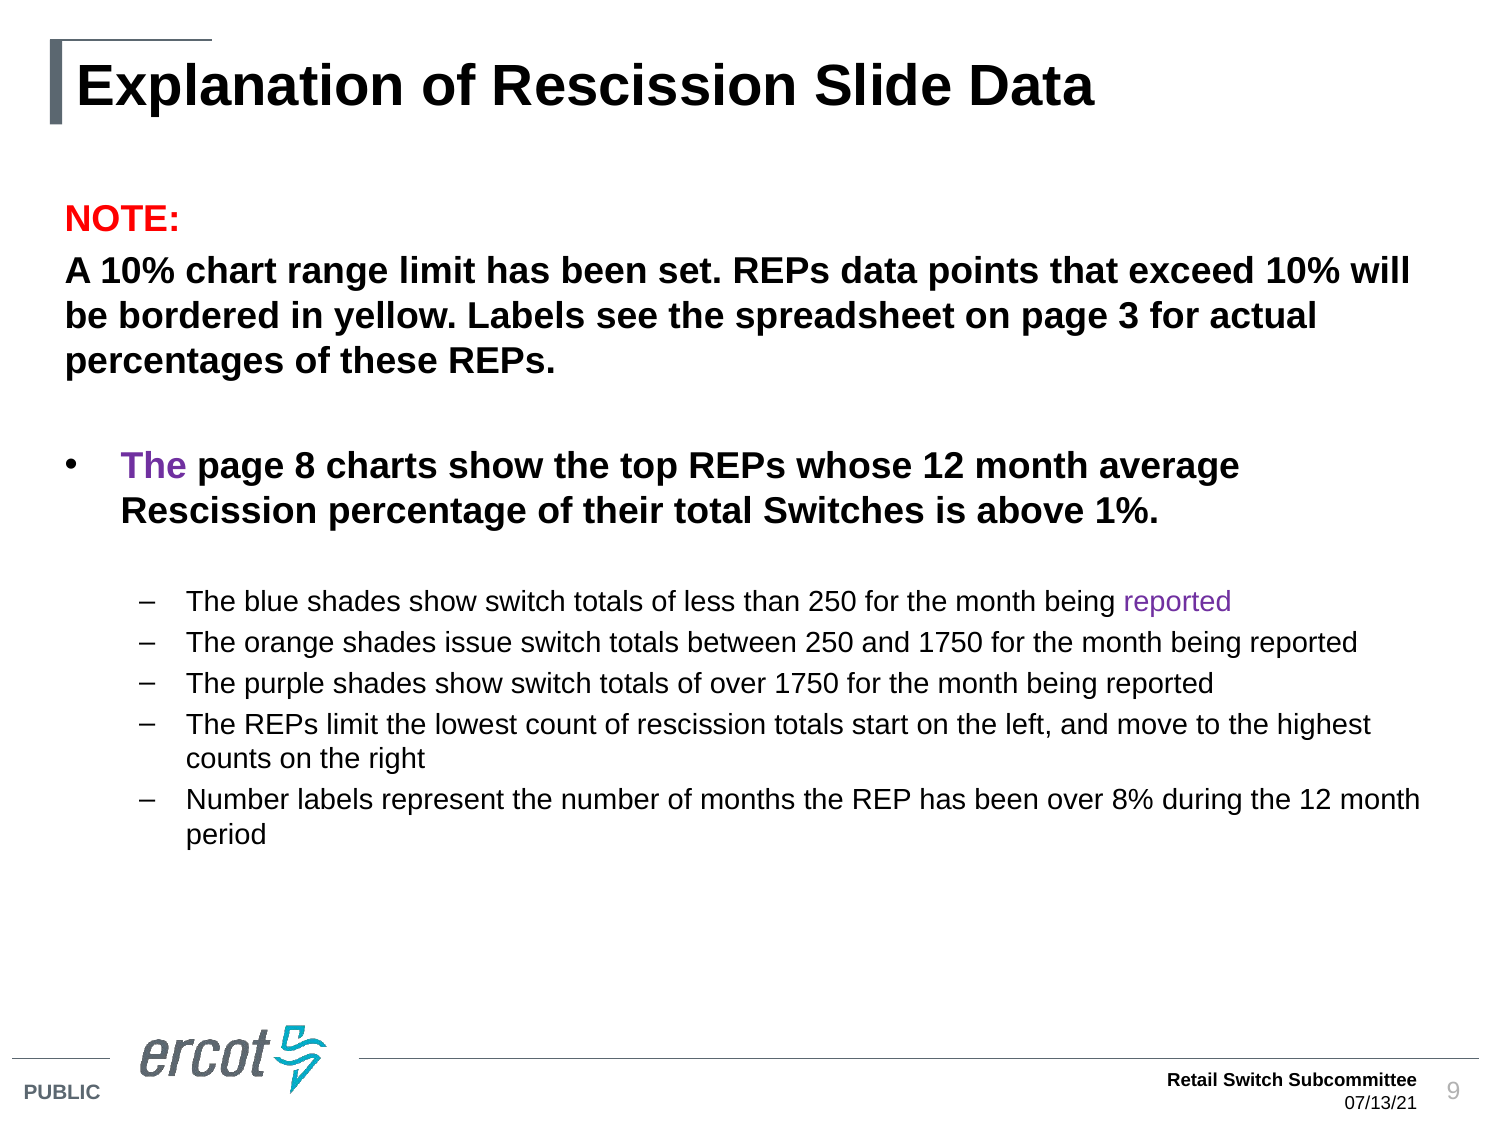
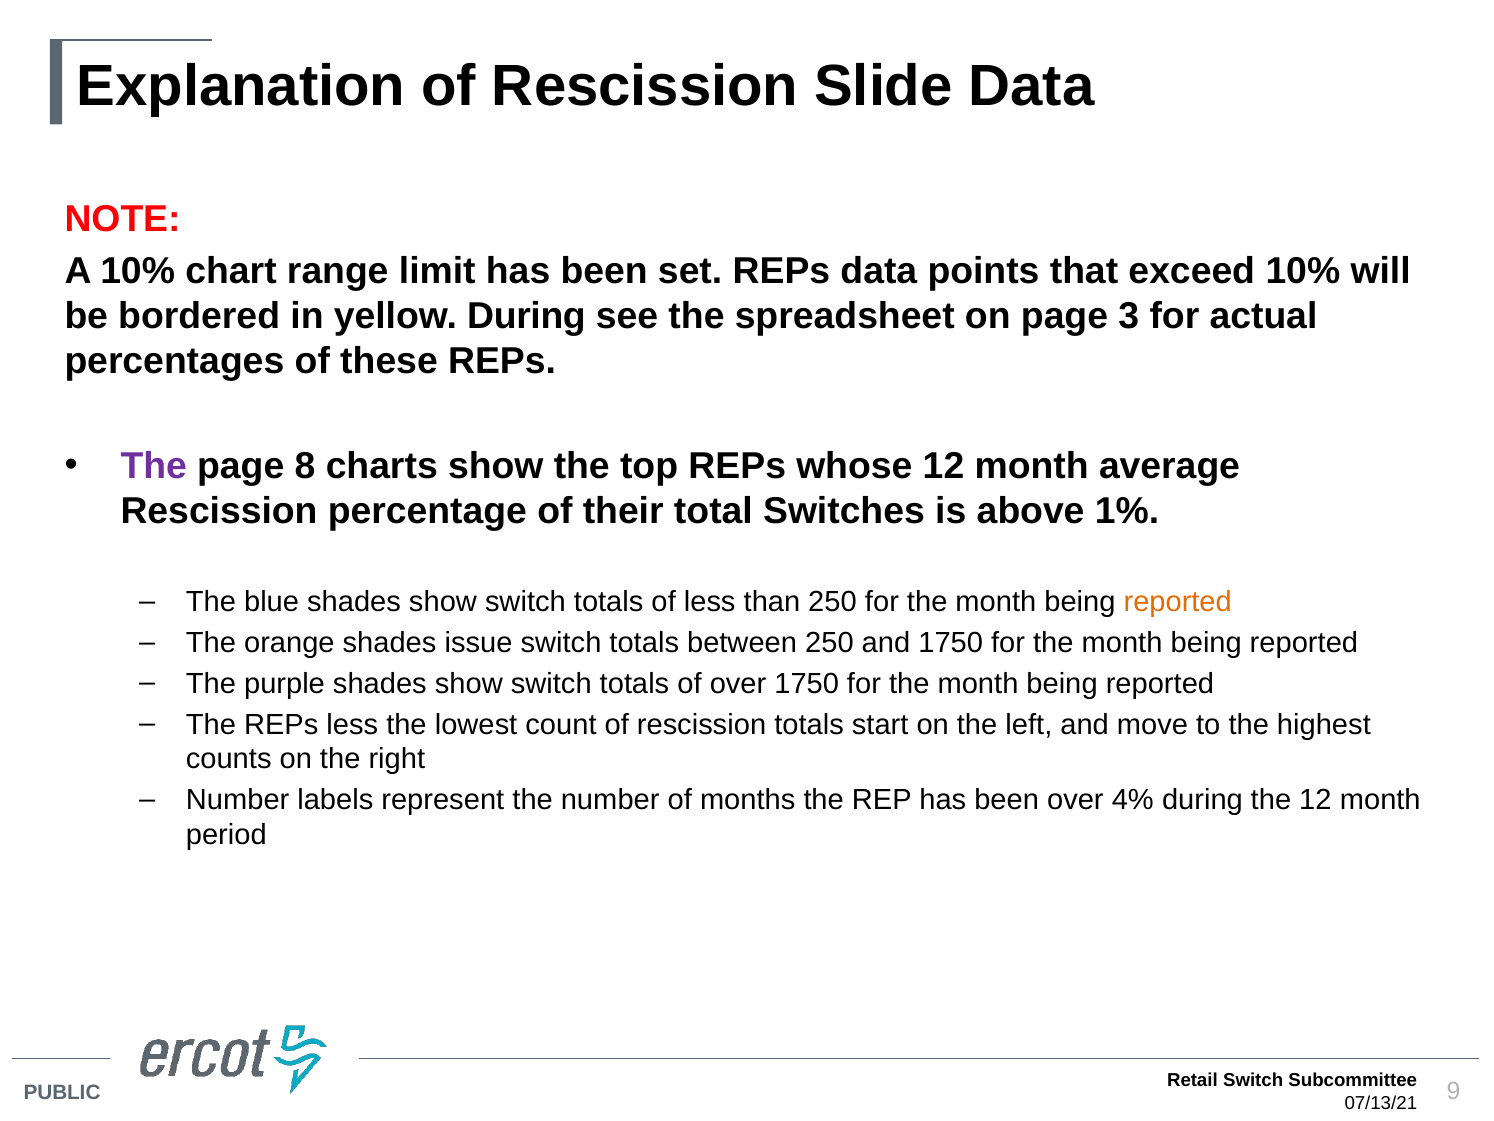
yellow Labels: Labels -> During
reported at (1178, 602) colour: purple -> orange
REPs limit: limit -> less
8%: 8% -> 4%
